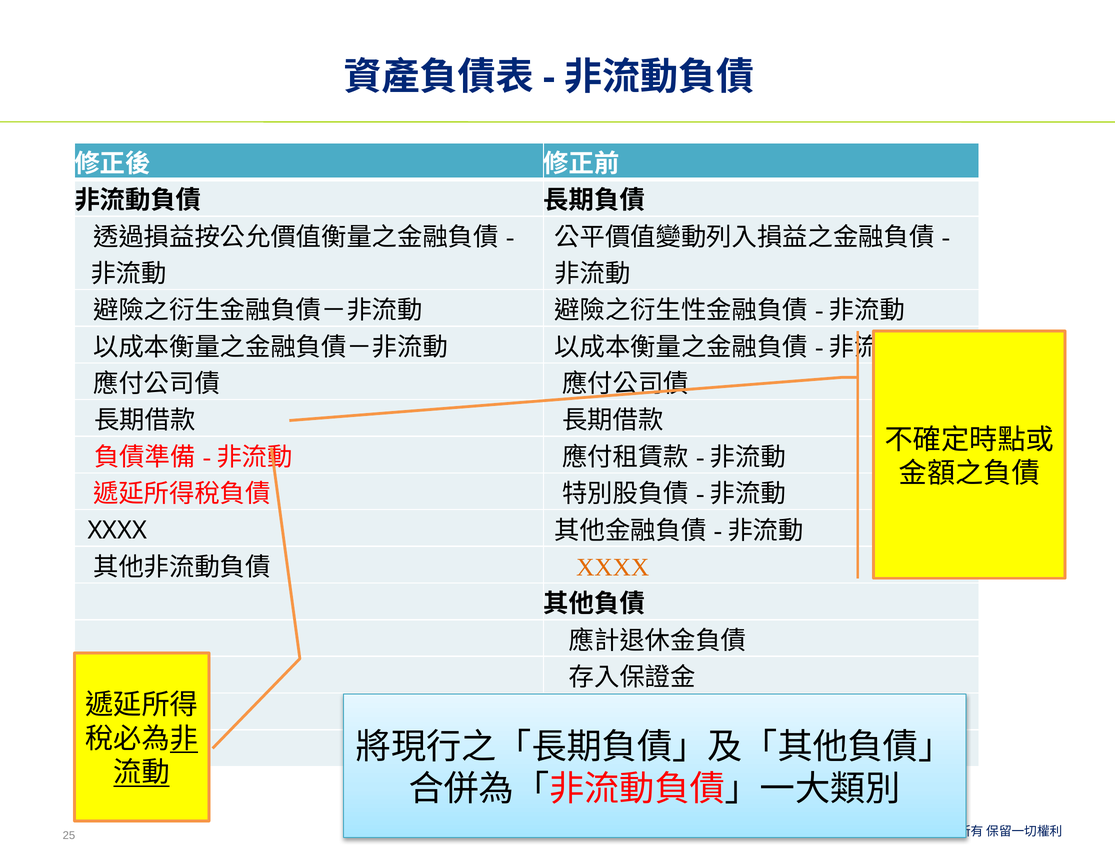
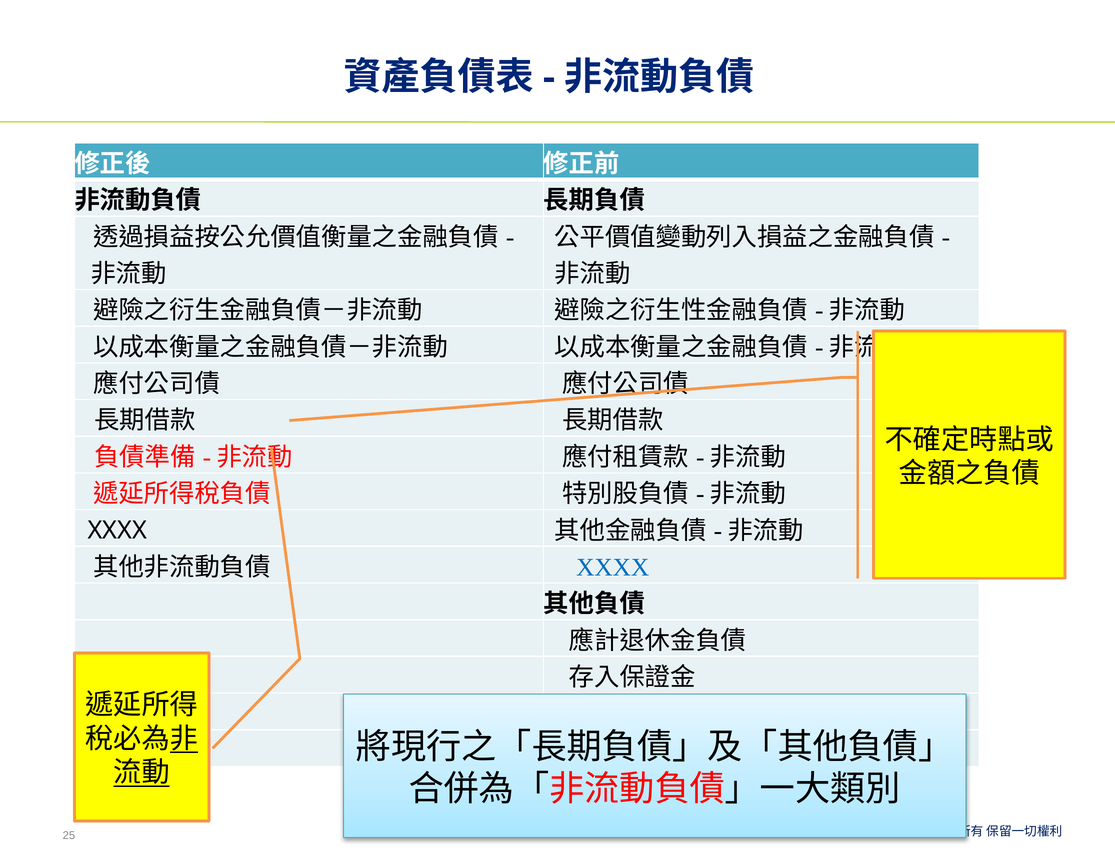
XXXX at (613, 568) colour: orange -> blue
